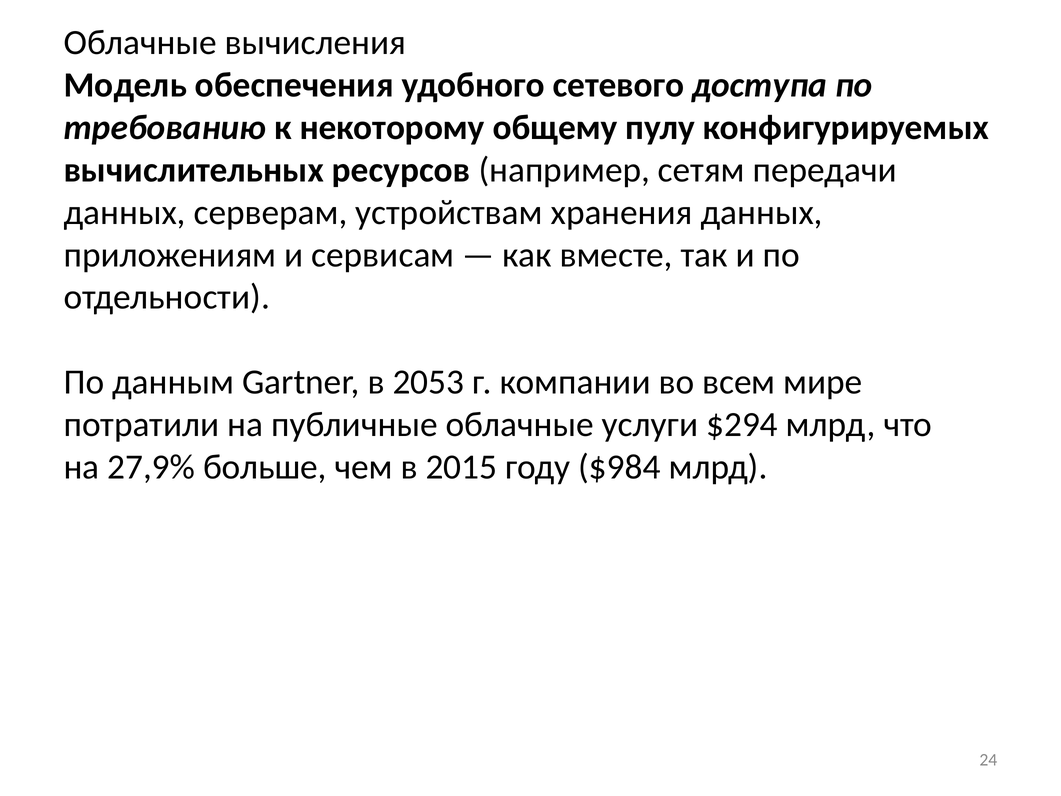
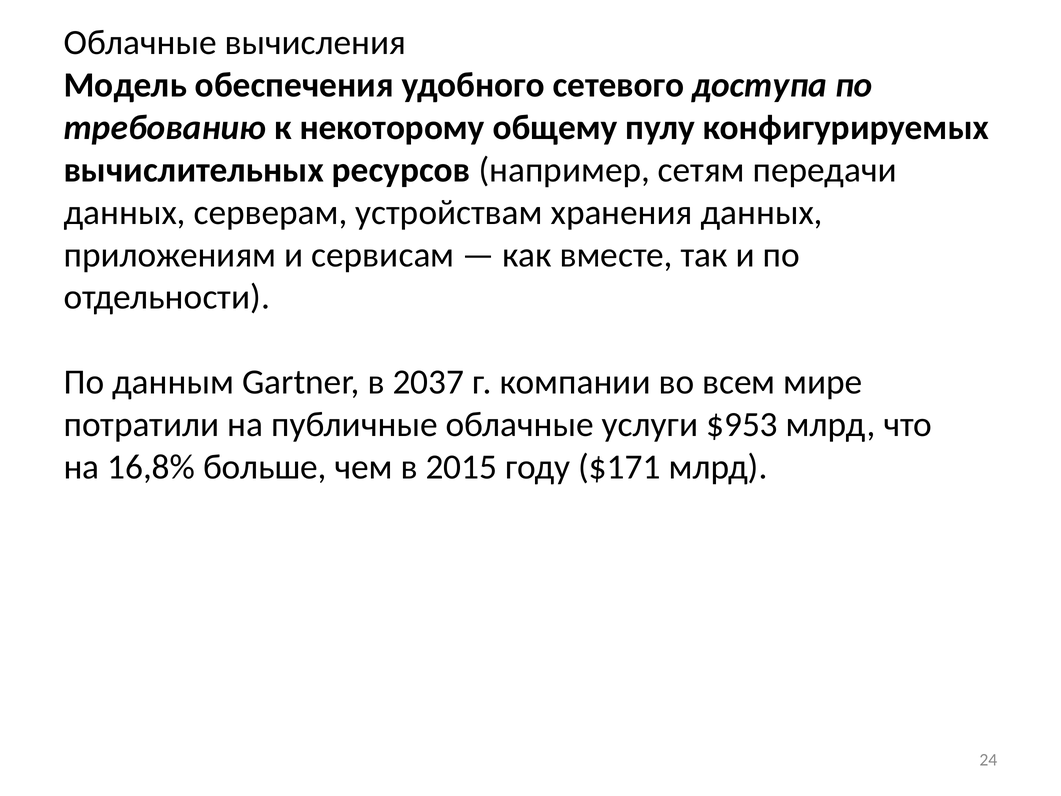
2053: 2053 -> 2037
$294: $294 -> $953
27,9%: 27,9% -> 16,8%
$984: $984 -> $171
